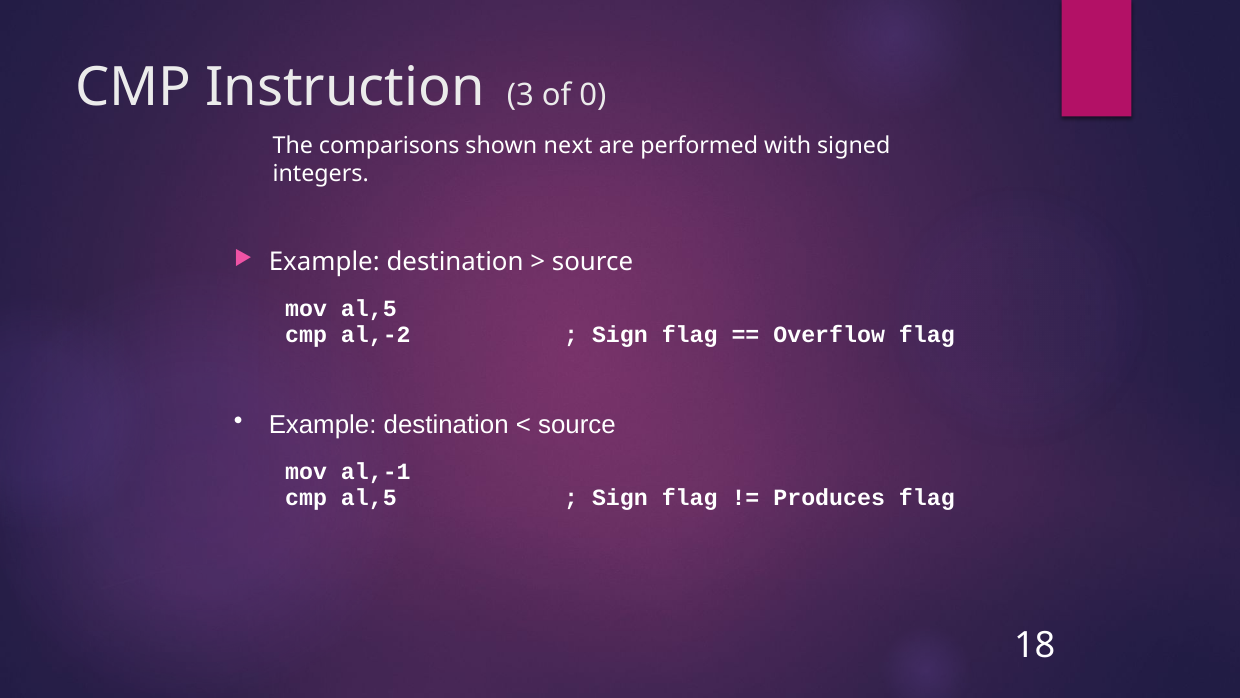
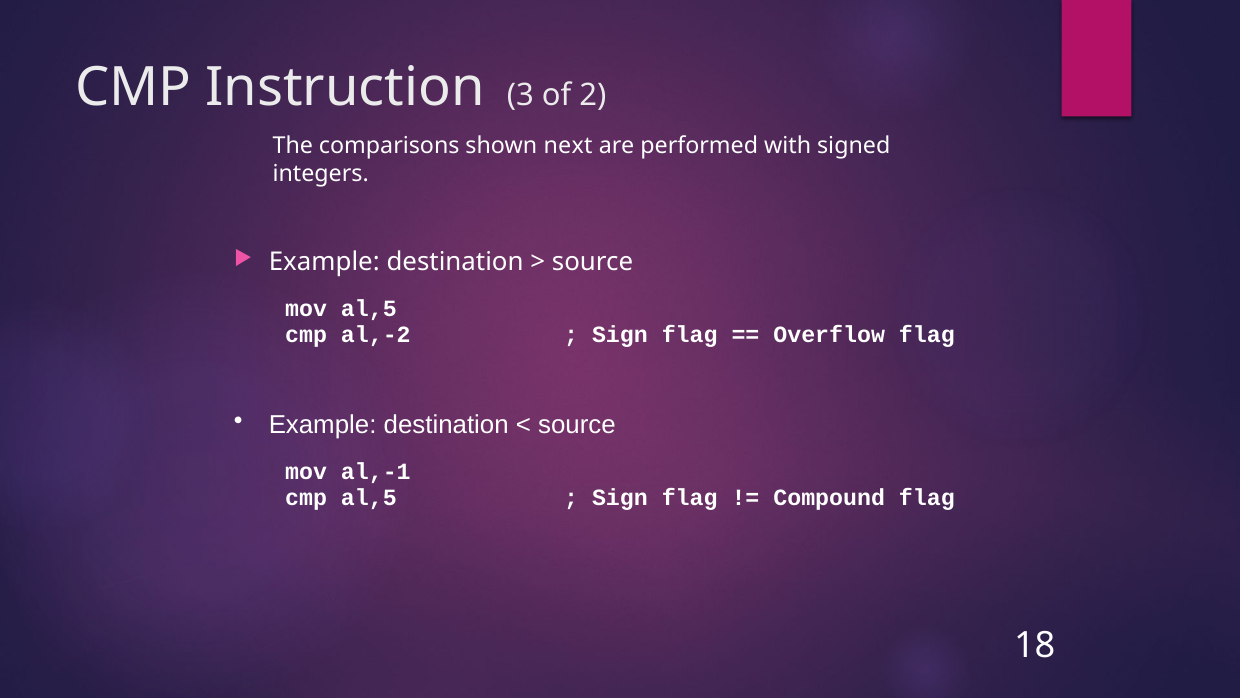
0: 0 -> 2
Produces: Produces -> Compound
